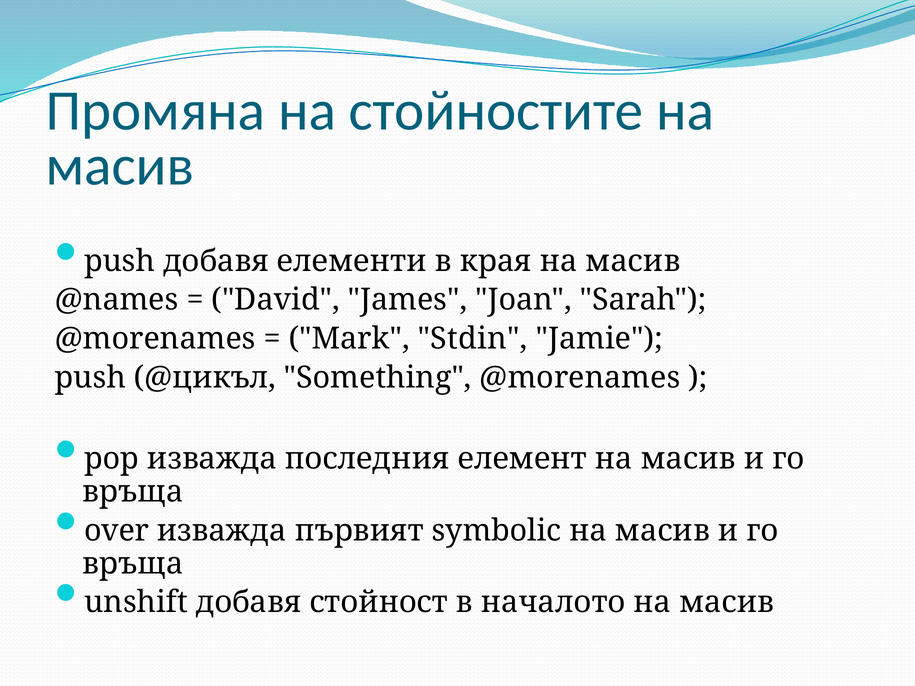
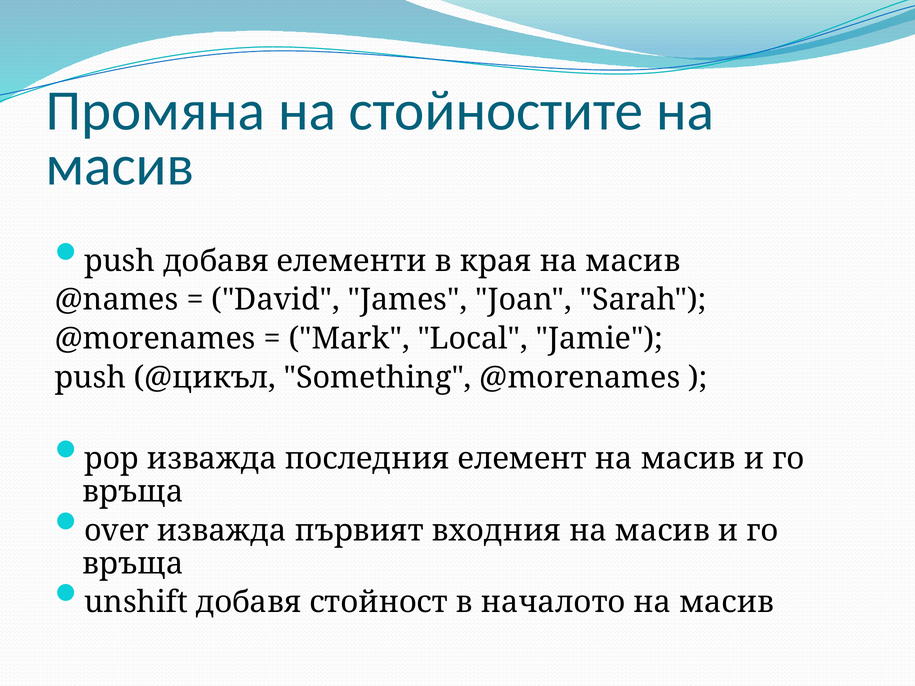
Stdin: Stdin -> Local
symbolic: symbolic -> входния
